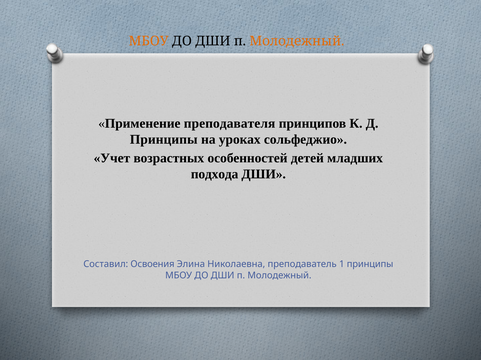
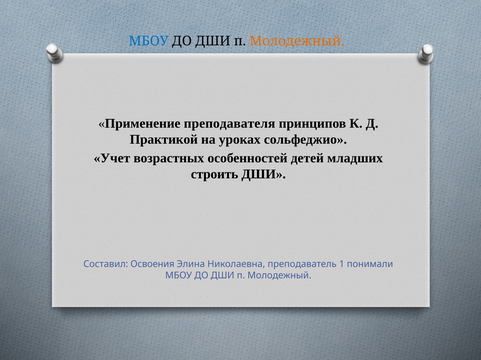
МБОУ at (149, 41) colour: orange -> blue
Принципы at (164, 140): Принципы -> Практикой
подхода: подхода -> строить
1 принципы: принципы -> понимали
